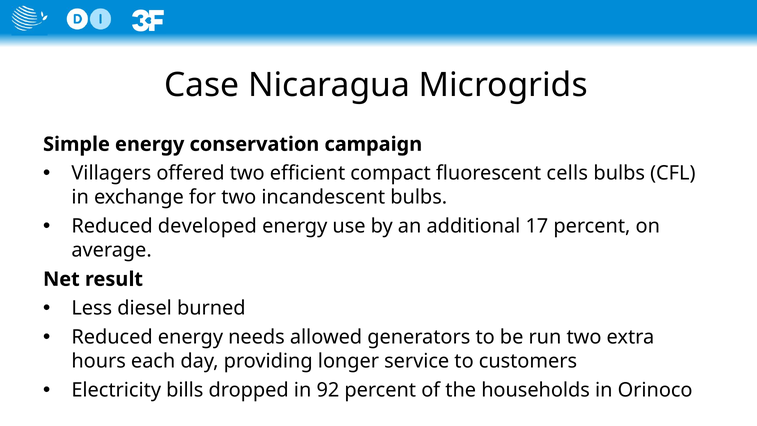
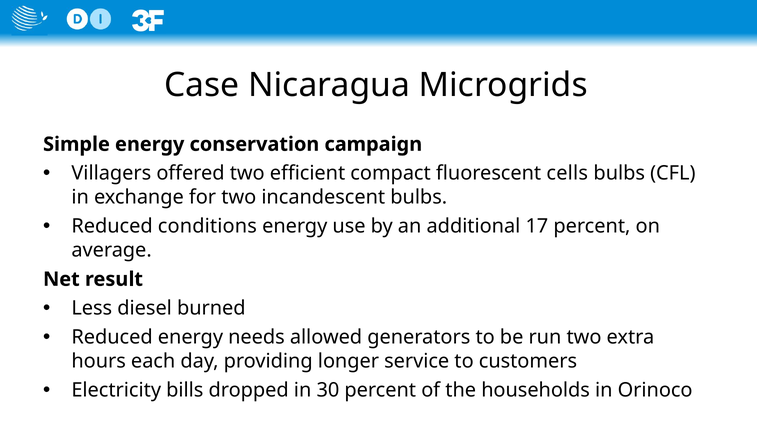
developed: developed -> conditions
92: 92 -> 30
